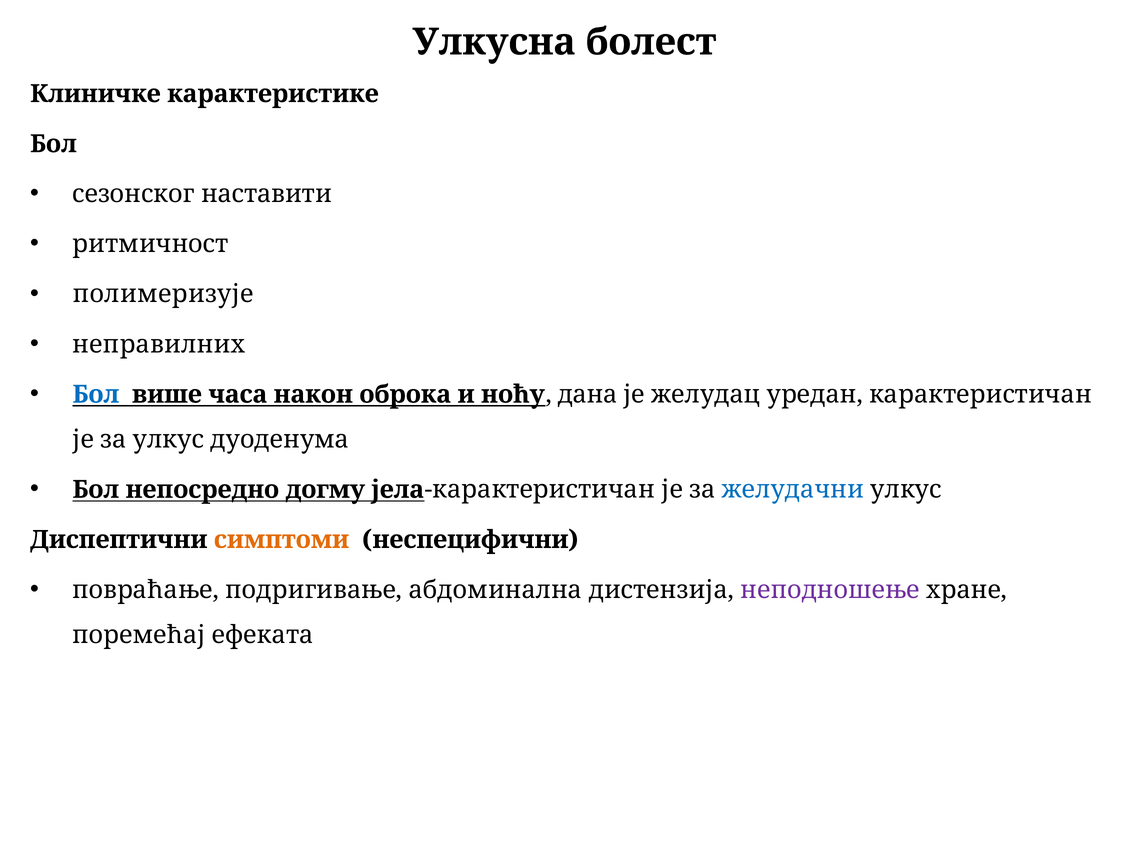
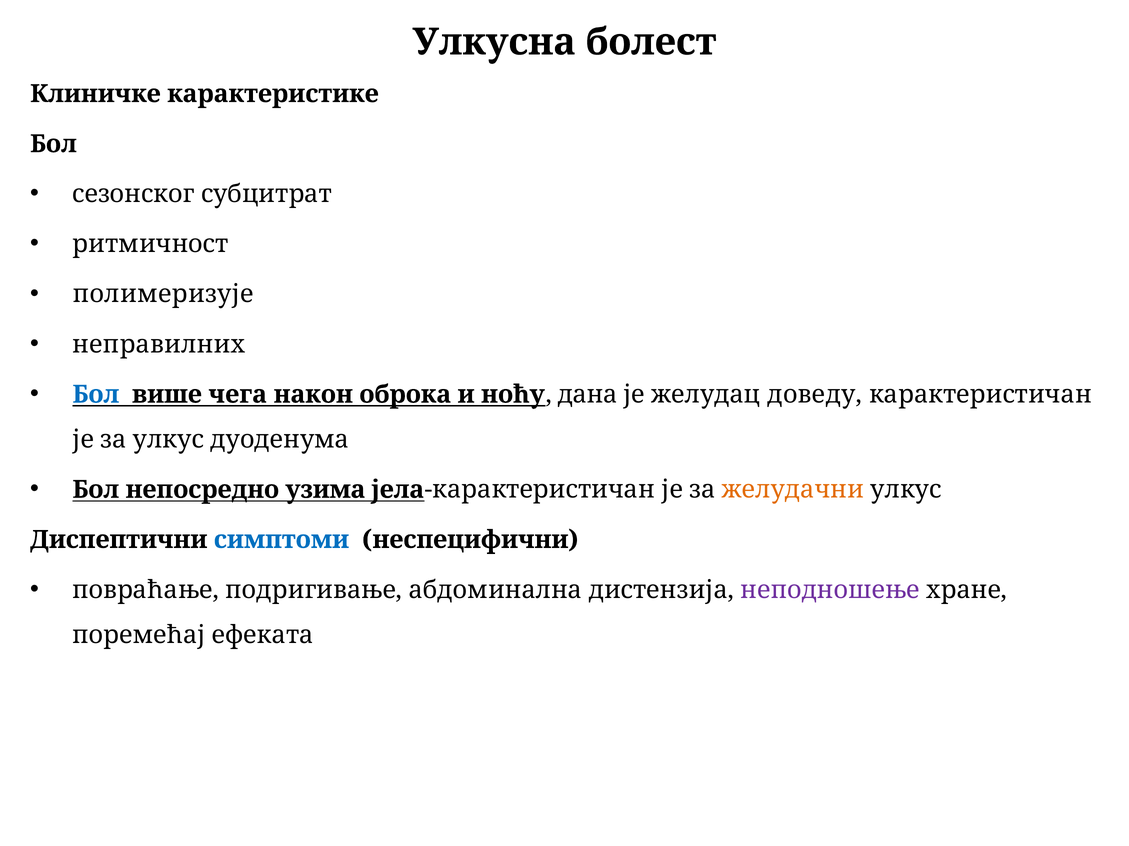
наставити: наставити -> субцитрат
часа: часа -> чега
уредан: уредан -> доведу
догму: догму -> узима
желудачни colour: blue -> orange
симптоми colour: orange -> blue
